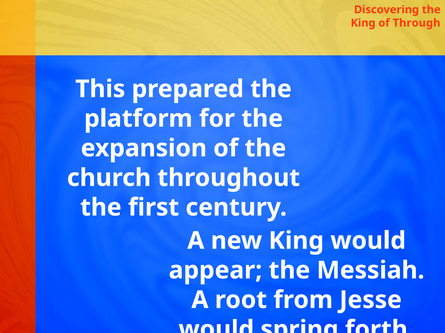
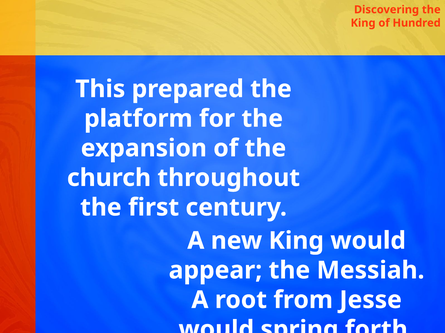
Through: Through -> Hundred
